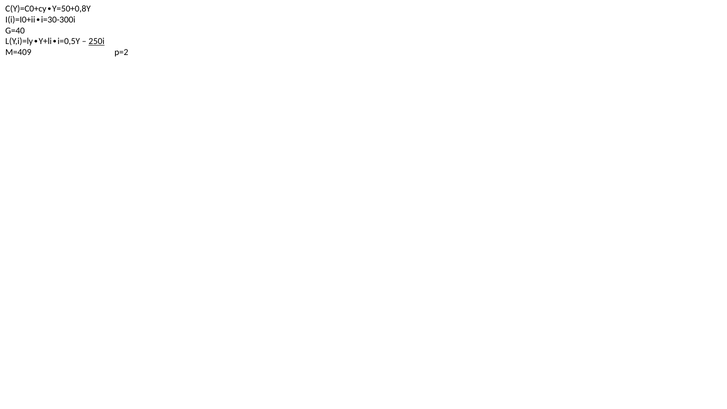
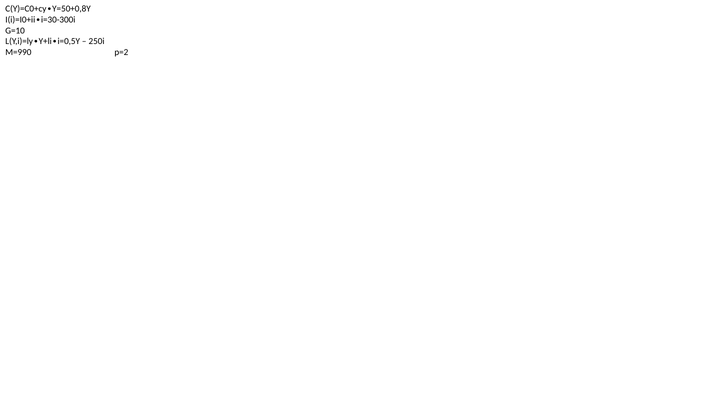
G=40: G=40 -> G=10
250i underline: present -> none
M=409: M=409 -> M=990
